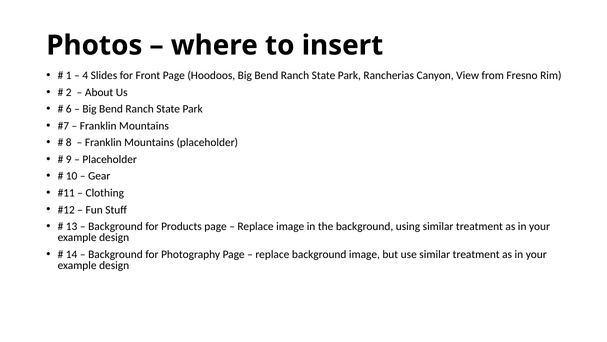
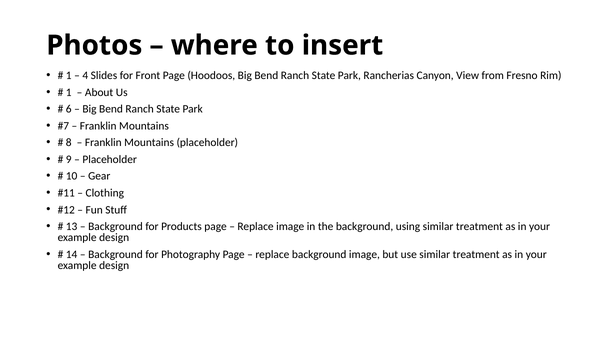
2 at (69, 92): 2 -> 1
